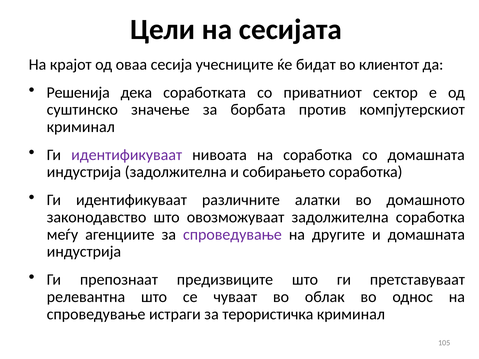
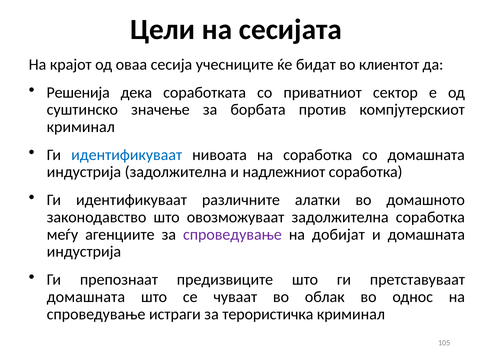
идентификуваат at (127, 155) colour: purple -> blue
собирањето: собирањето -> надлежниот
другите: другите -> добијат
релевантна at (86, 297): релевантна -> домашната
